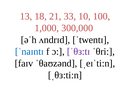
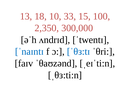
21: 21 -> 10
10: 10 -> 15
1,000: 1,000 -> 2,350
ˈθᴈ:tɪ colour: purple -> blue
